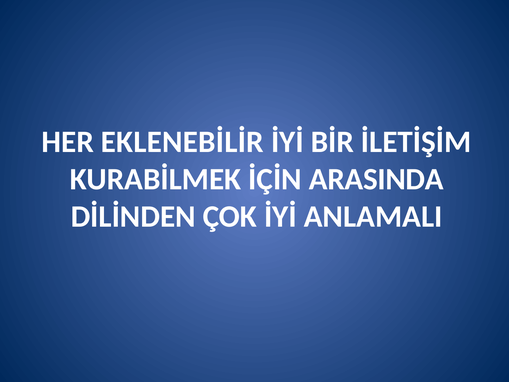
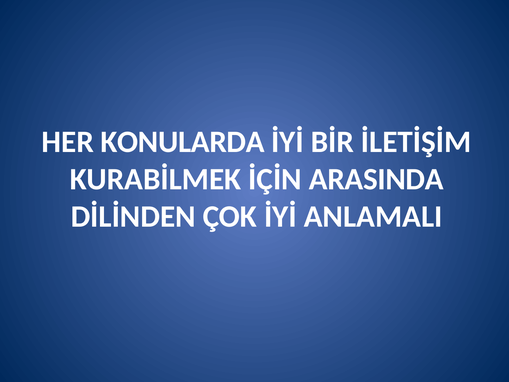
EKLENEBİLİR: EKLENEBİLİR -> KONULARDA
